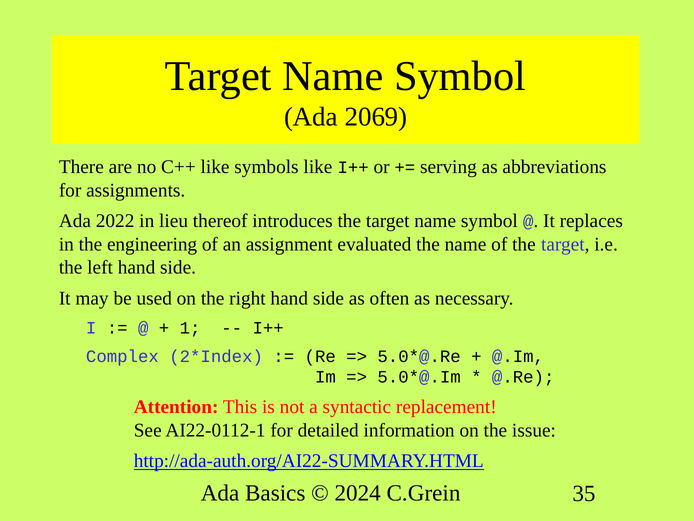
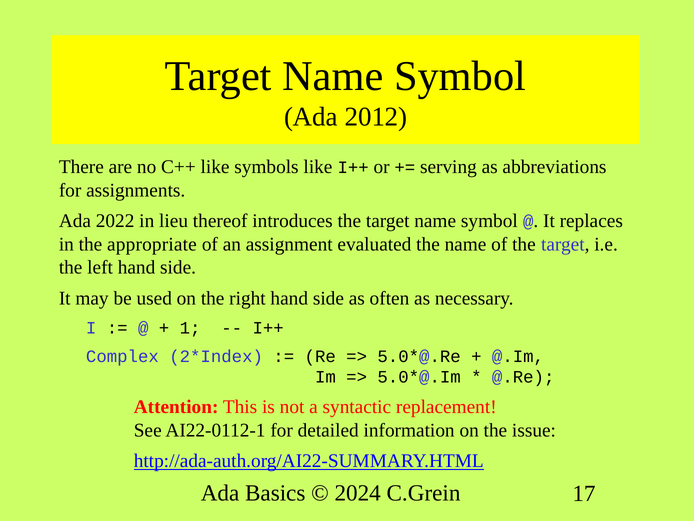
2069: 2069 -> 2012
engineering: engineering -> appropriate
35: 35 -> 17
